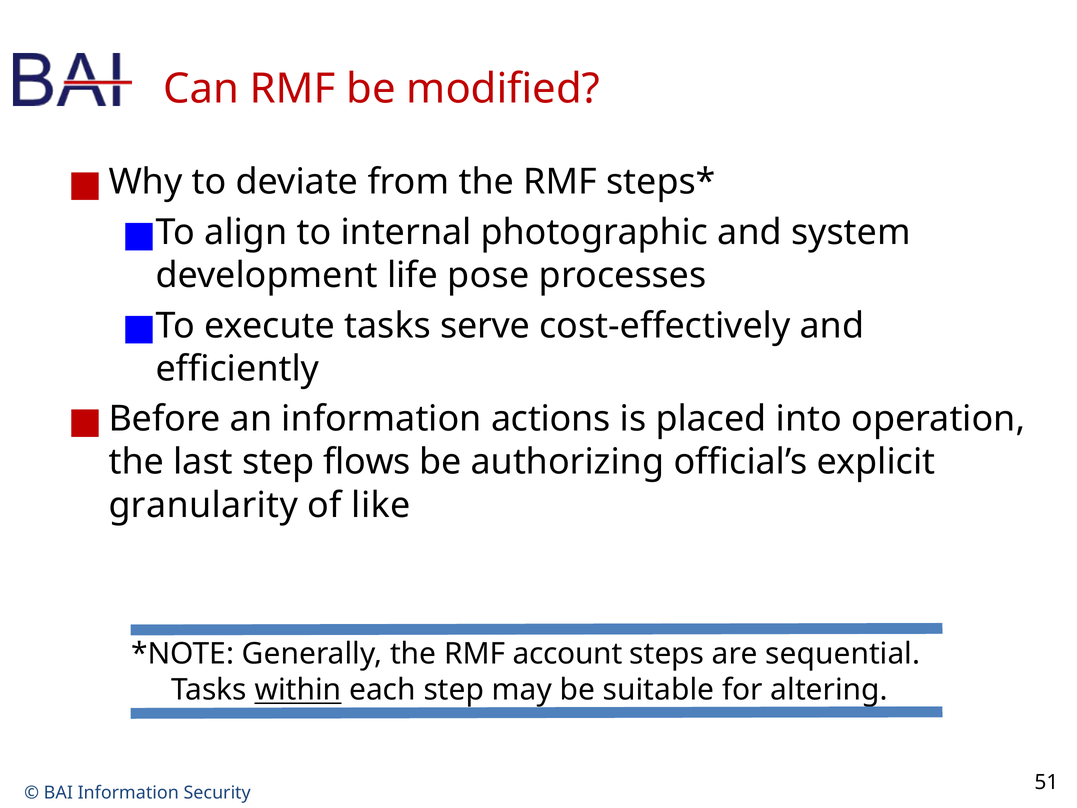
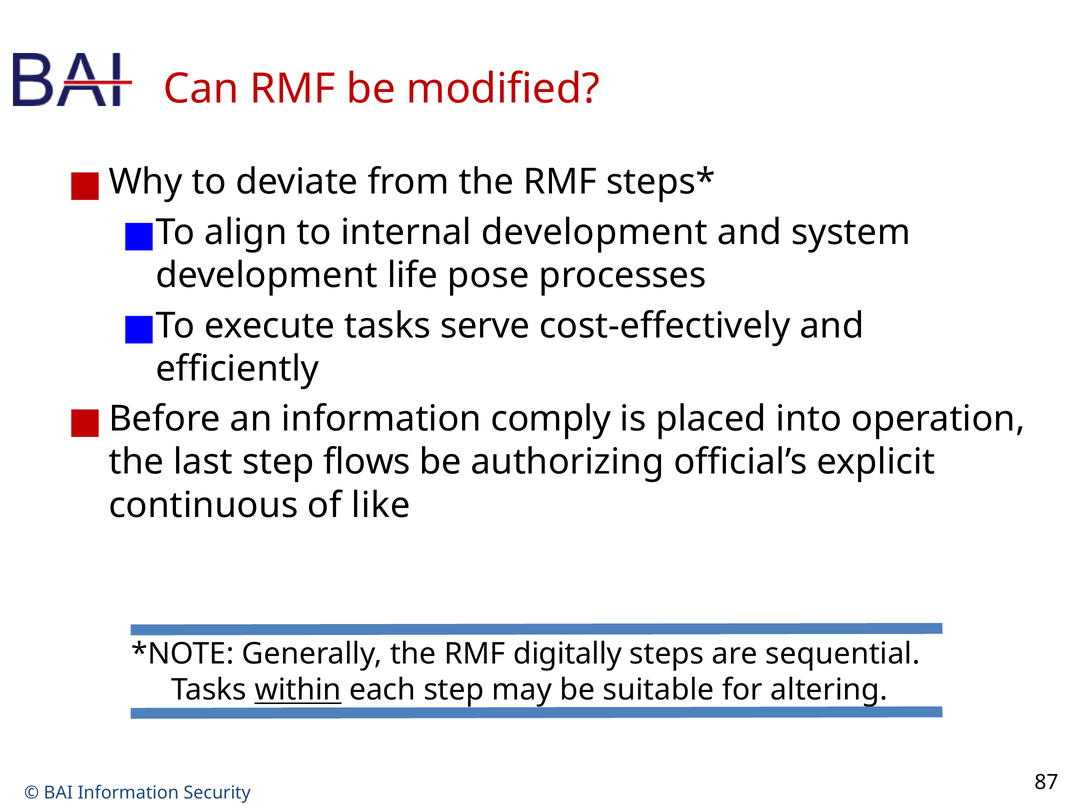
internal photographic: photographic -> development
actions: actions -> comply
granularity: granularity -> continuous
account: account -> digitally
51: 51 -> 87
